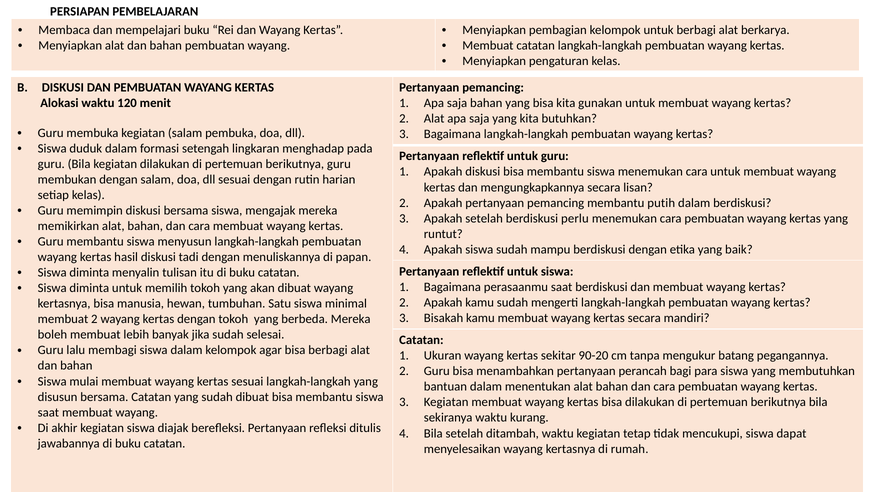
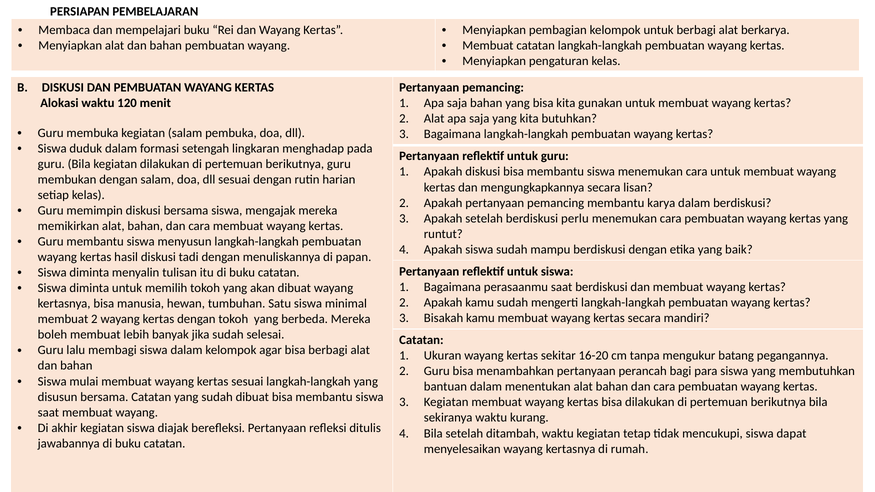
putih: putih -> karya
90-20: 90-20 -> 16-20
